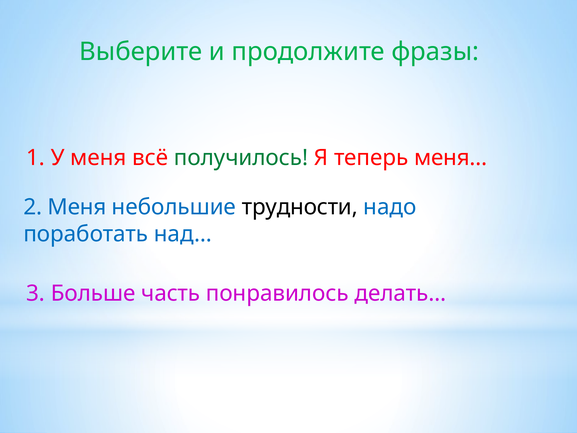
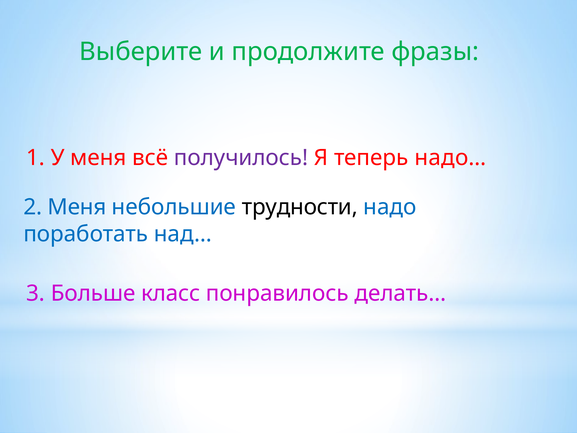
получилось colour: green -> purple
меня…: меня… -> надо…
часть: часть -> класс
